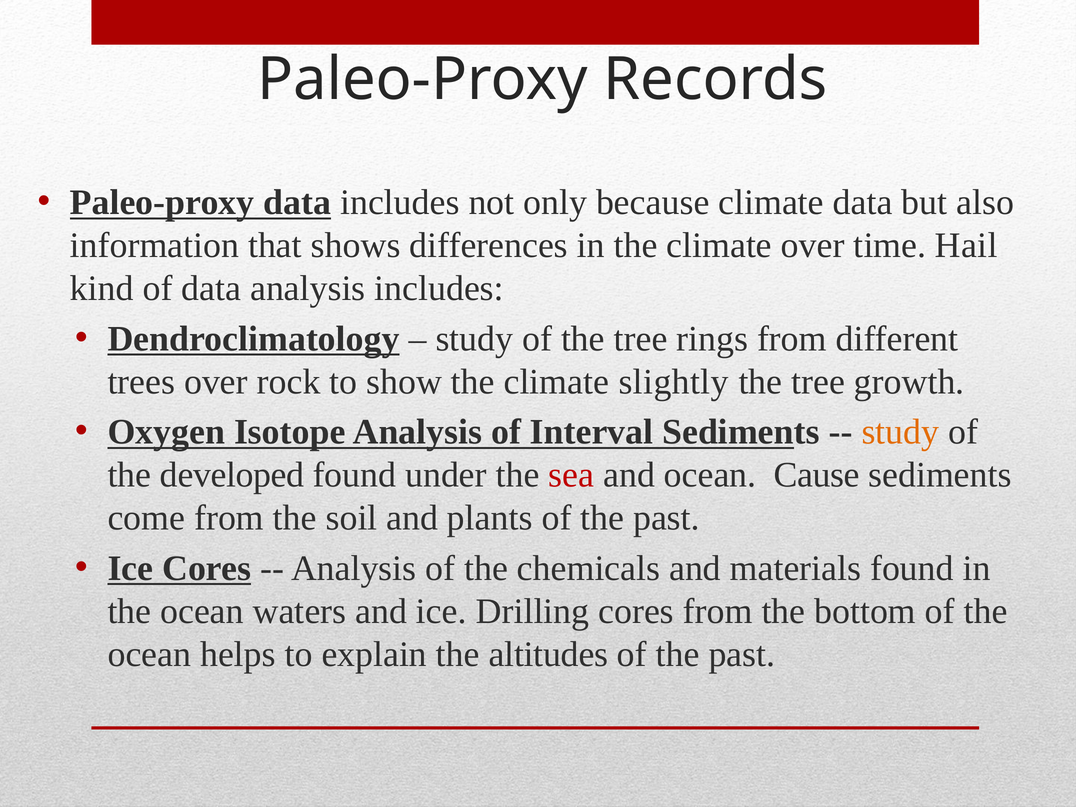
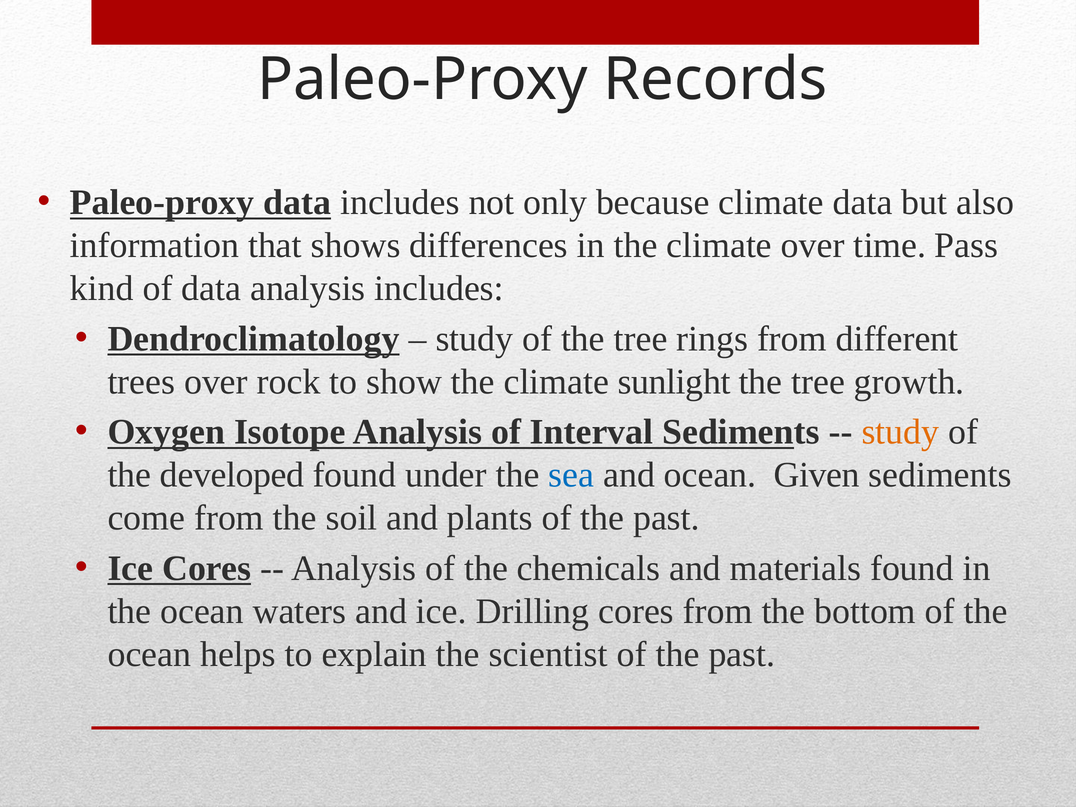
Hail: Hail -> Pass
slightly: slightly -> sunlight
sea colour: red -> blue
Cause: Cause -> Given
altitudes: altitudes -> scientist
